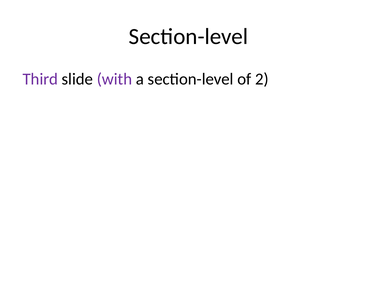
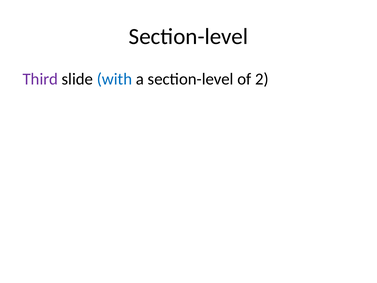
with colour: purple -> blue
